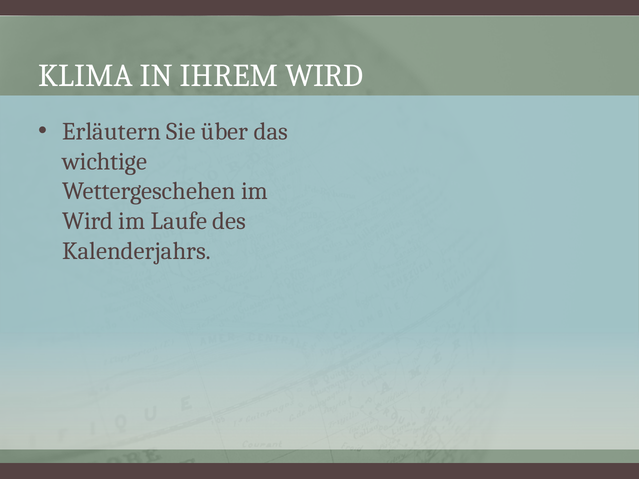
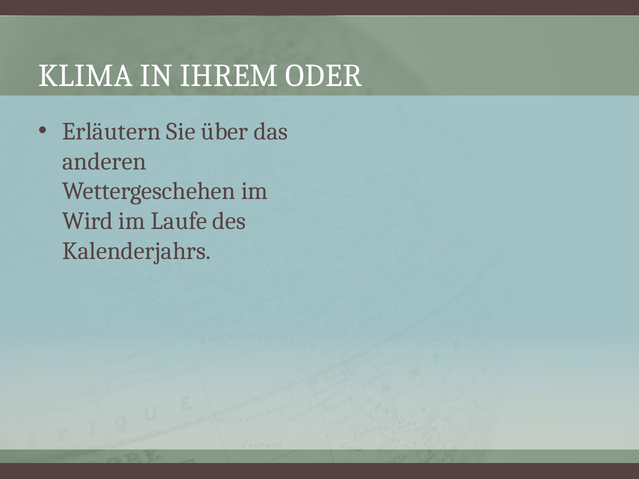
IHREM WIRD: WIRD -> ODER
wichtige: wichtige -> anderen
